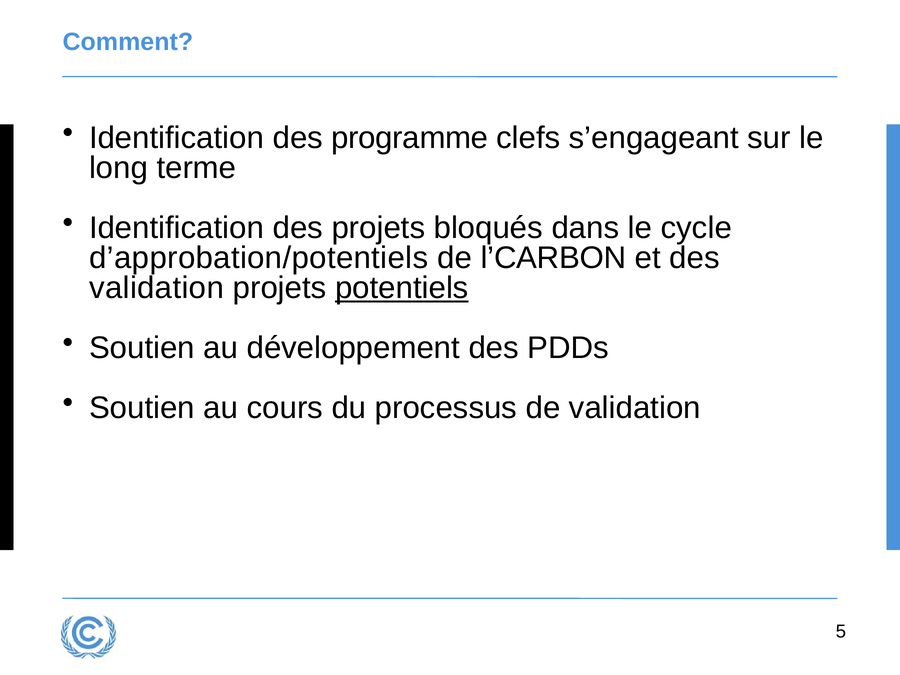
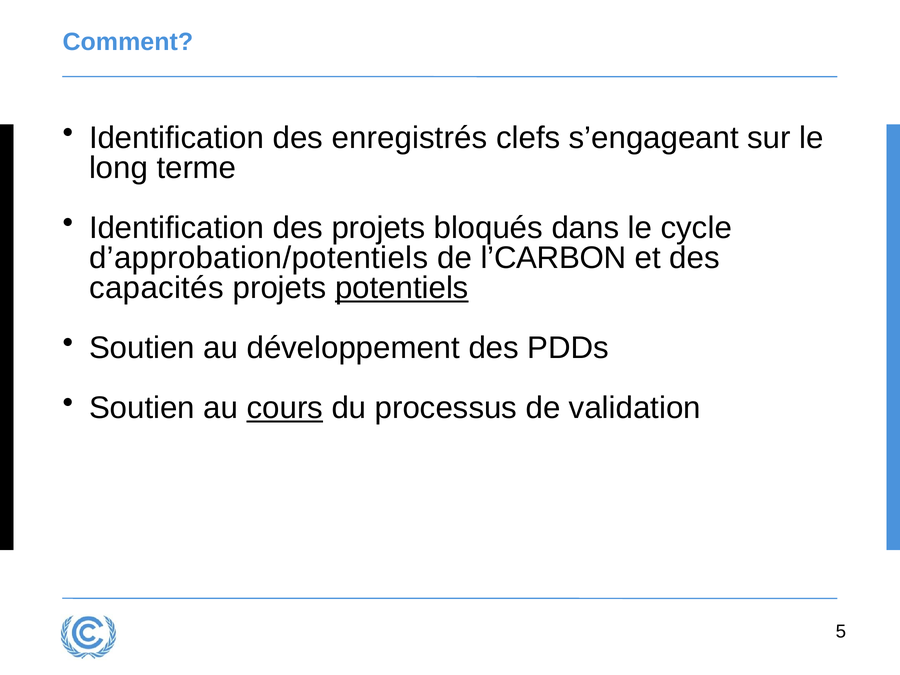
programme: programme -> enregistrés
validation at (157, 288): validation -> capacités
cours underline: none -> present
